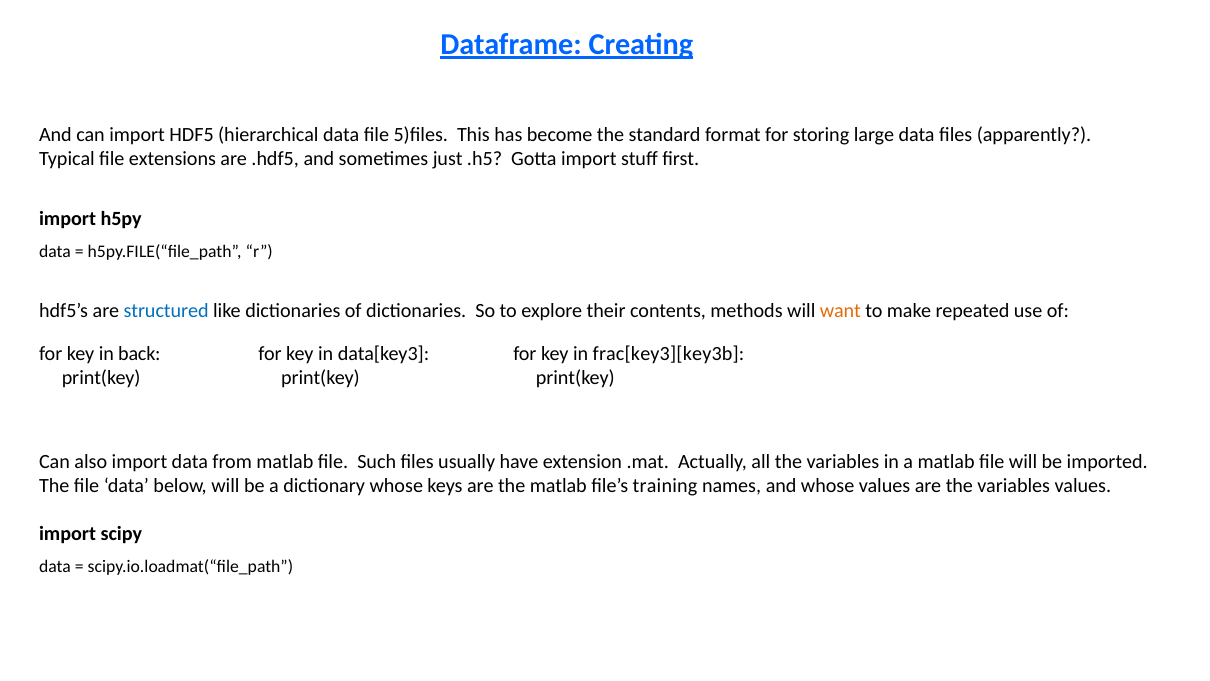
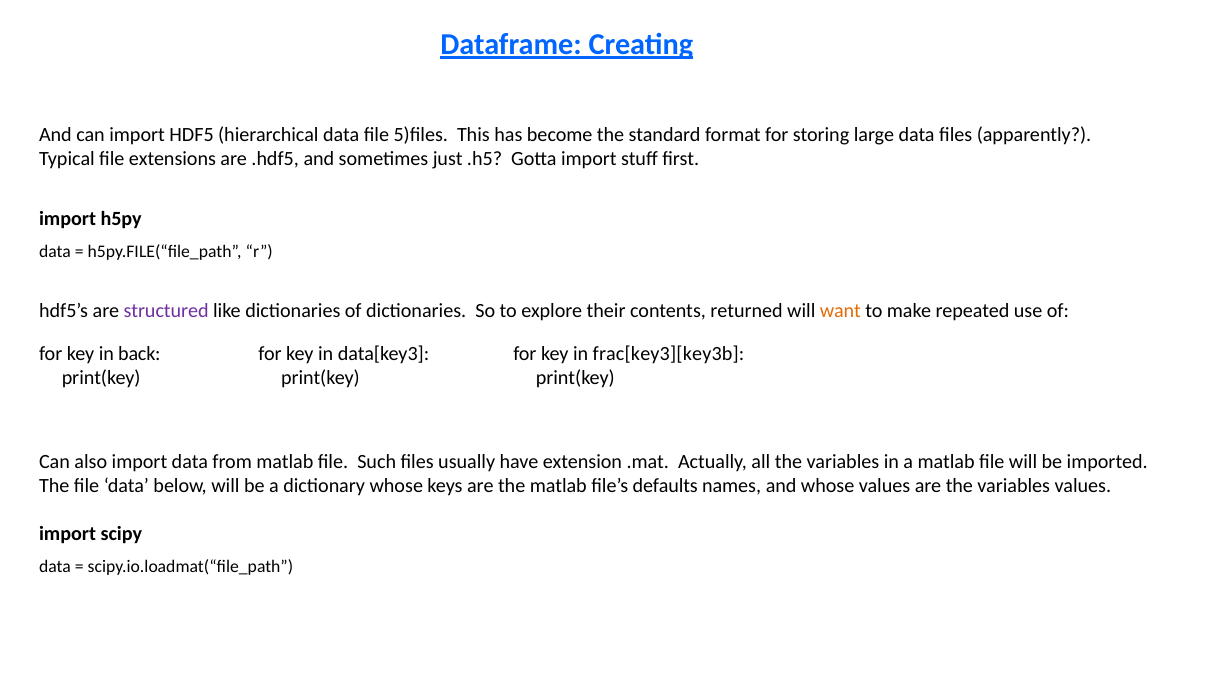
structured colour: blue -> purple
methods: methods -> returned
training: training -> defaults
